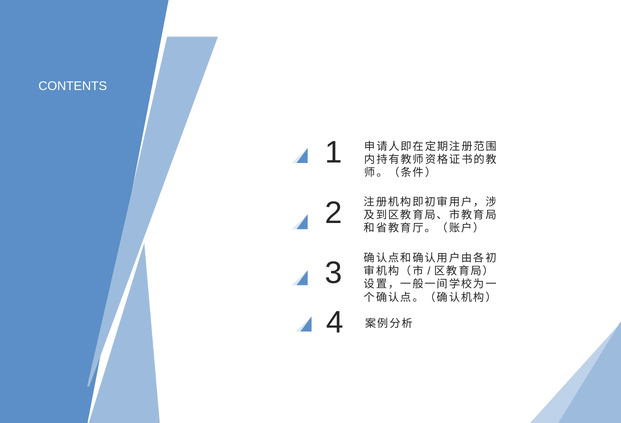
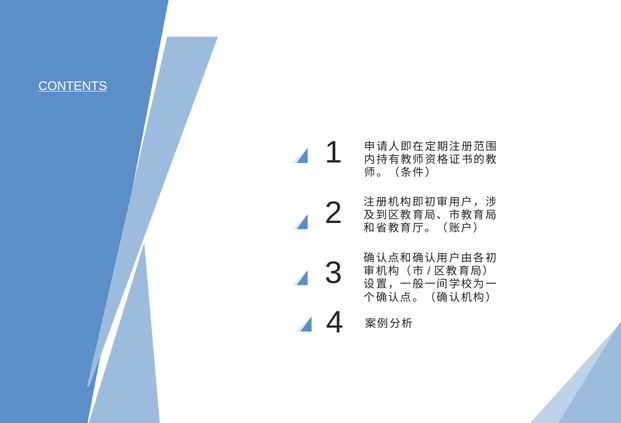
CONTENTS underline: none -> present
